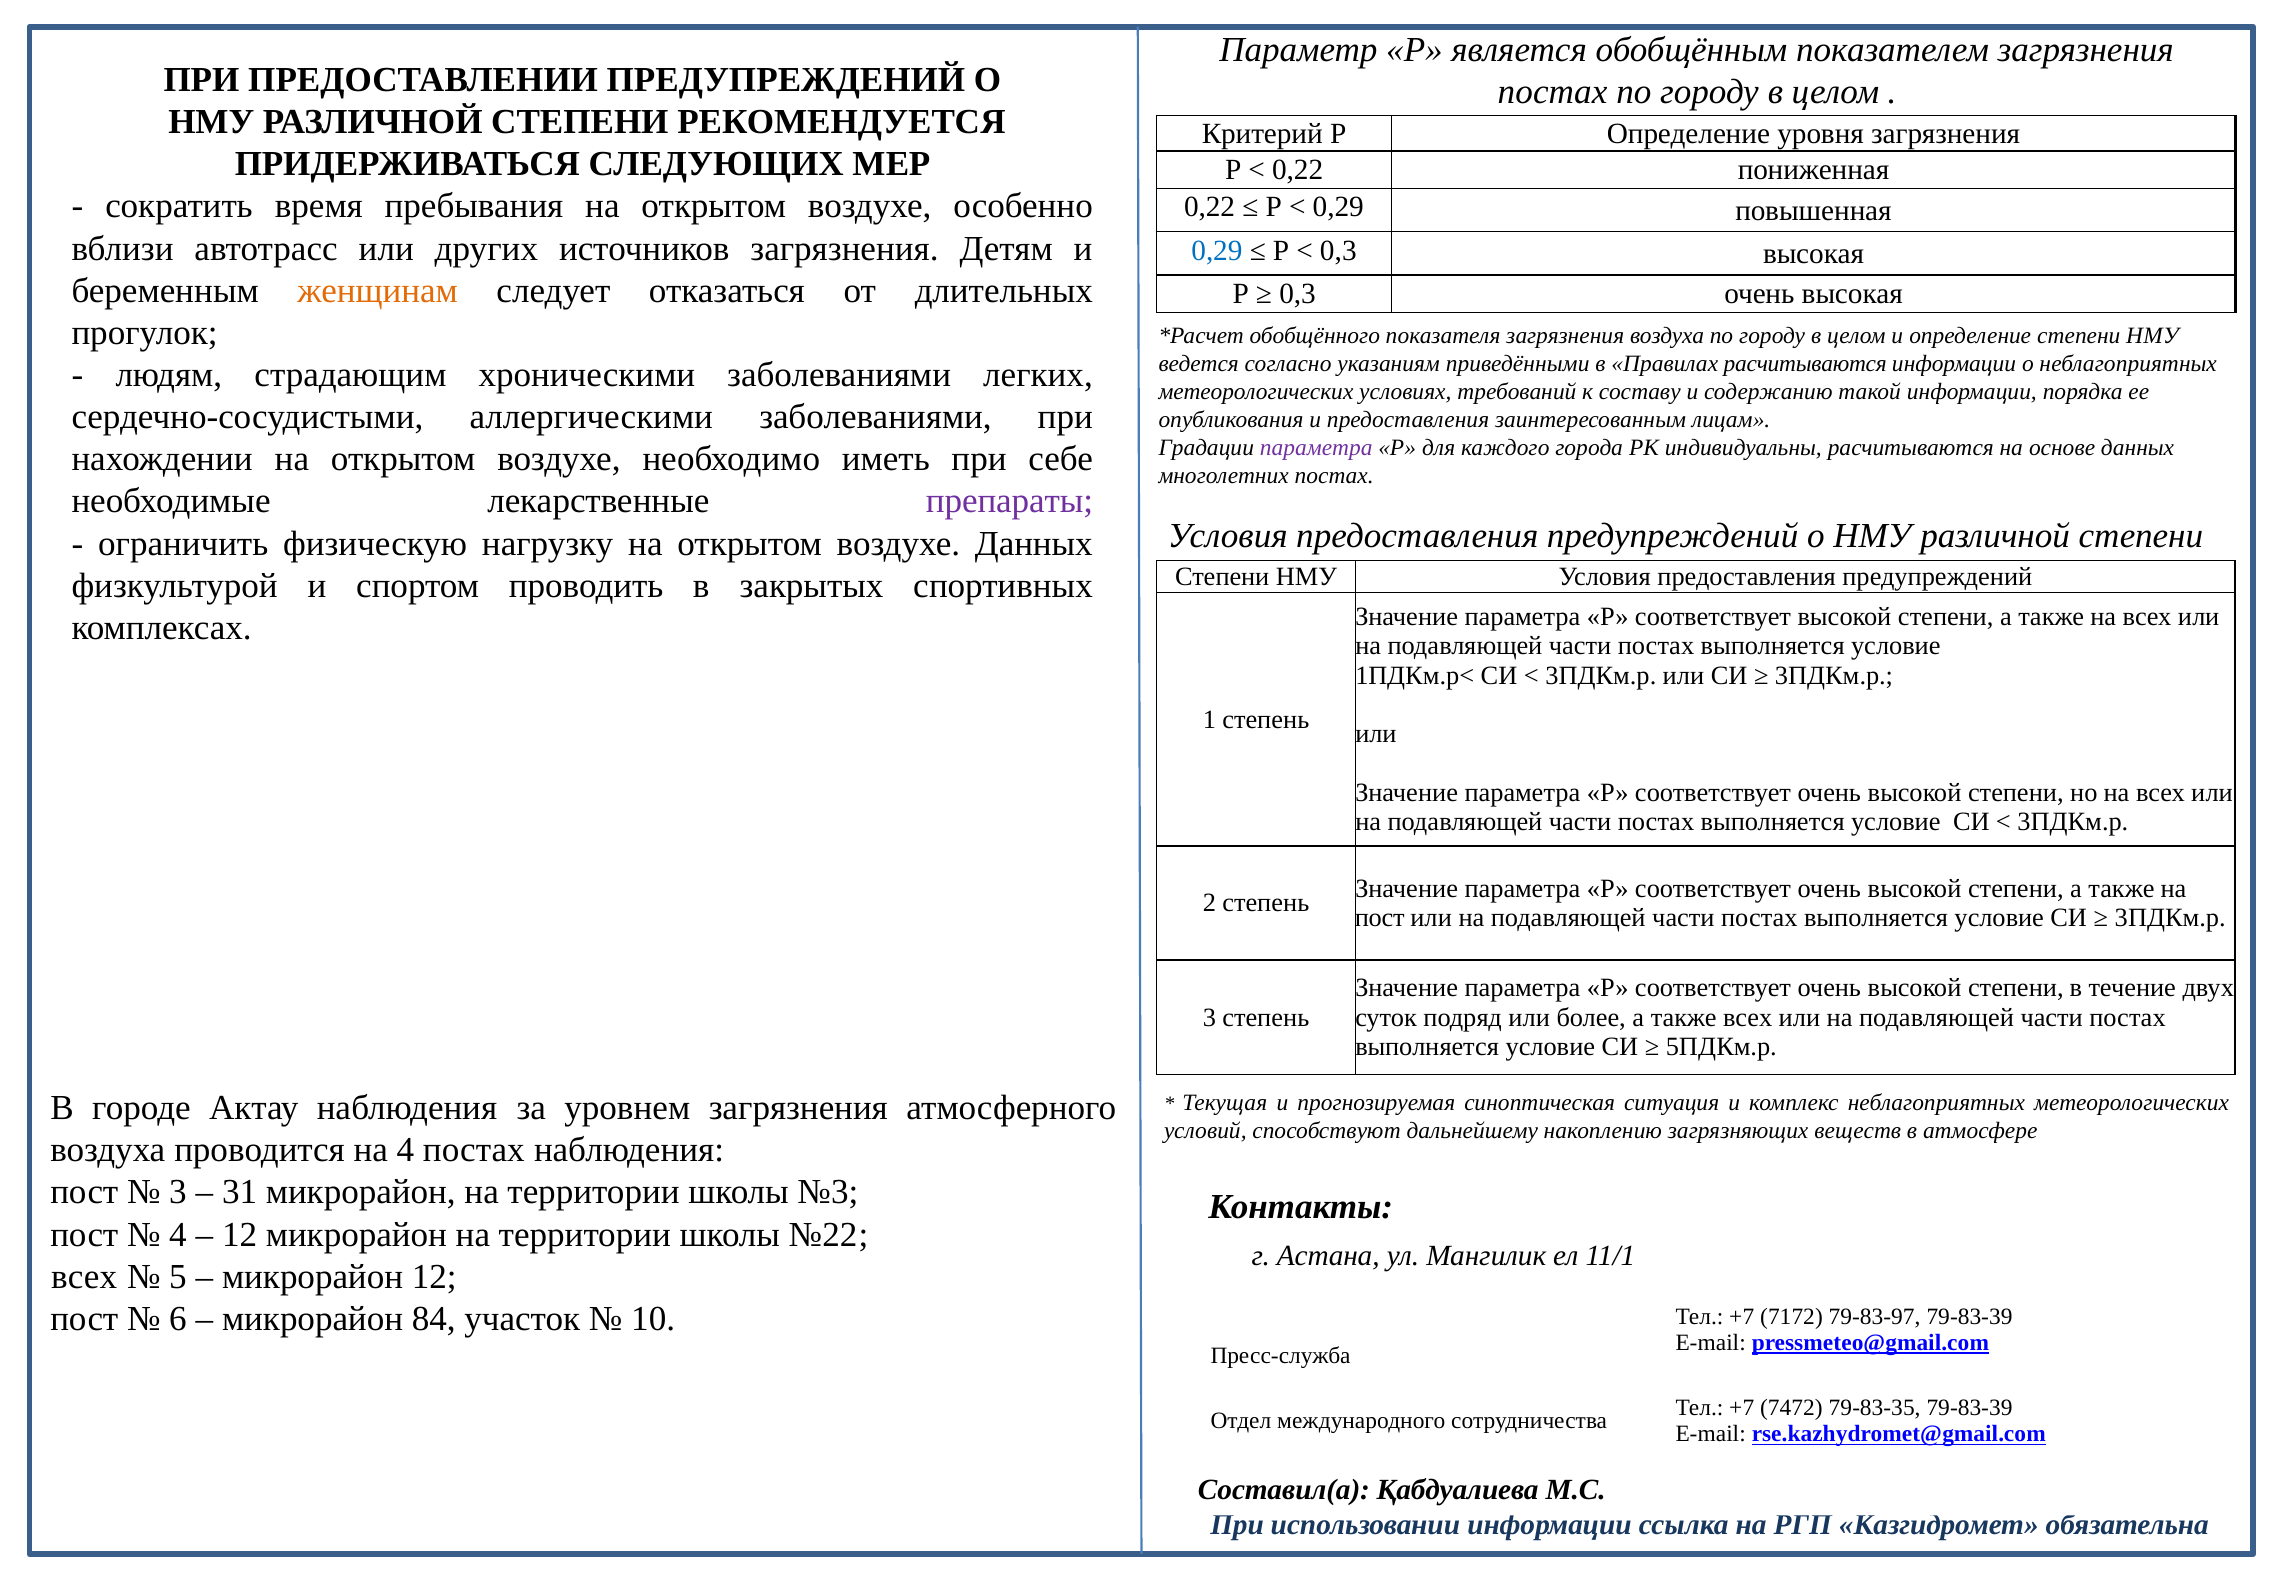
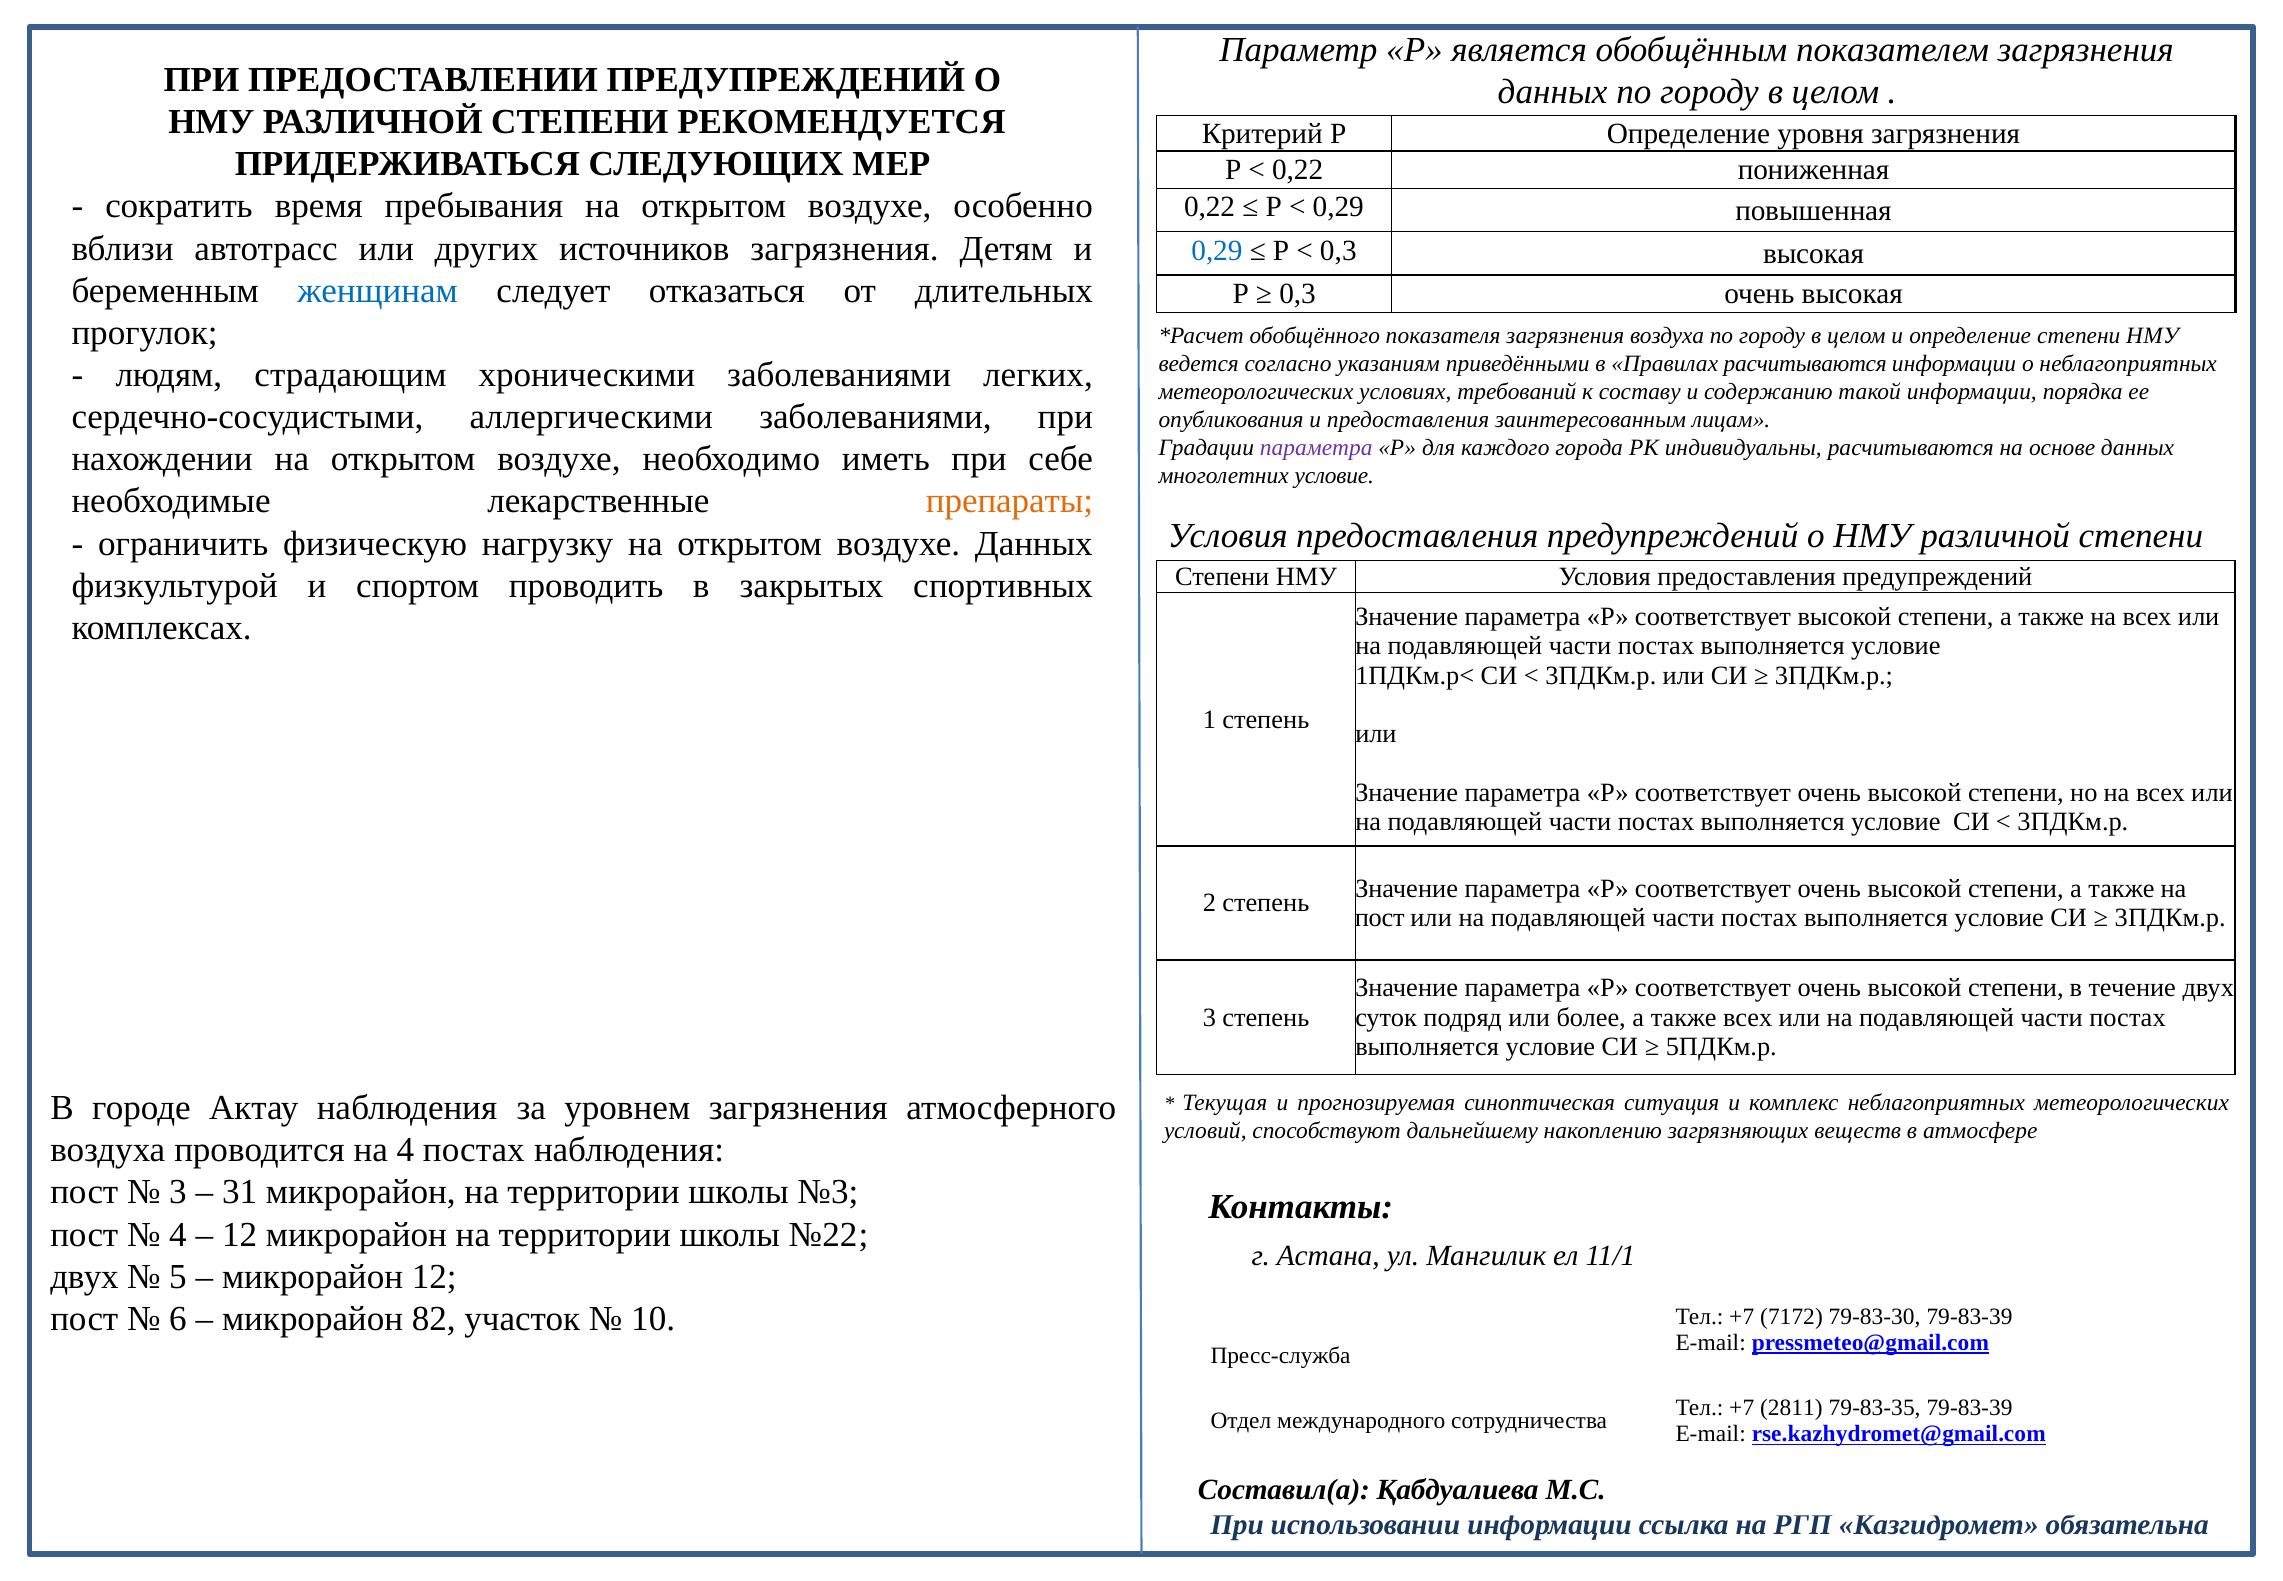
постах at (1553, 92): постах -> данных
женщинам colour: orange -> blue
многолетних постах: постах -> условие
препараты colour: purple -> orange
всех at (84, 1276): всех -> двух
84: 84 -> 82
79-83-97: 79-83-97 -> 79-83-30
7472: 7472 -> 2811
